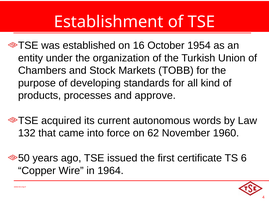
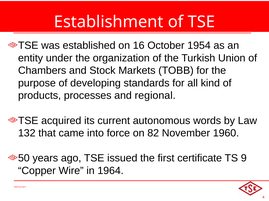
approve: approve -> regional
62: 62 -> 82
6: 6 -> 9
